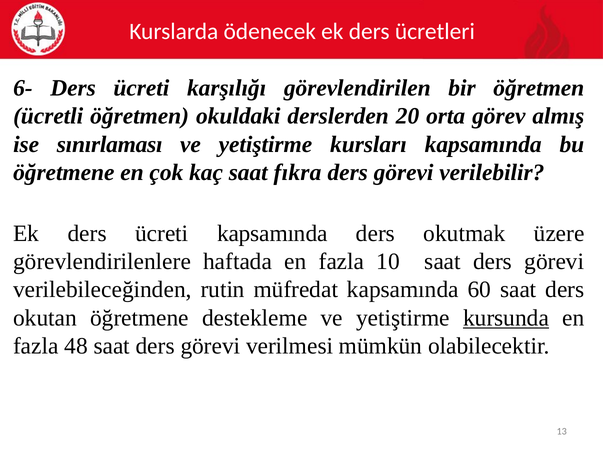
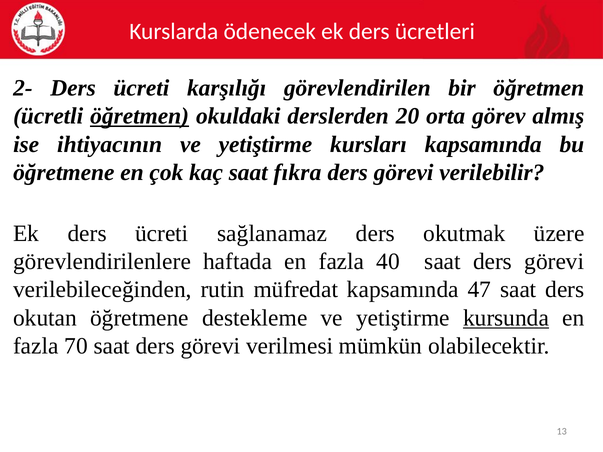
6-: 6- -> 2-
öğretmen at (140, 116) underline: none -> present
sınırlaması: sınırlaması -> ihtiyacının
ücreti kapsamında: kapsamında -> sağlanamaz
10: 10 -> 40
60: 60 -> 47
48: 48 -> 70
